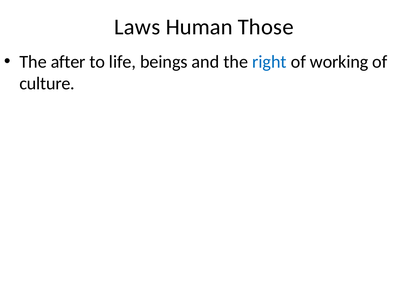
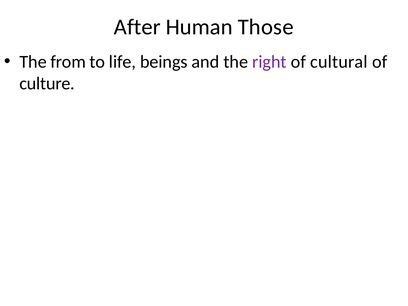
Laws: Laws -> After
after: after -> from
right colour: blue -> purple
working: working -> cultural
